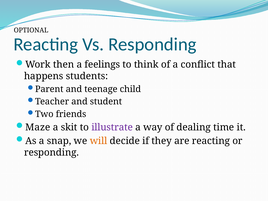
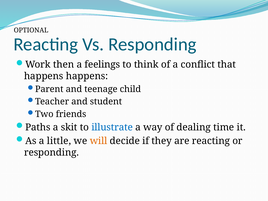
happens students: students -> happens
Maze: Maze -> Paths
illustrate colour: purple -> blue
snap: snap -> little
